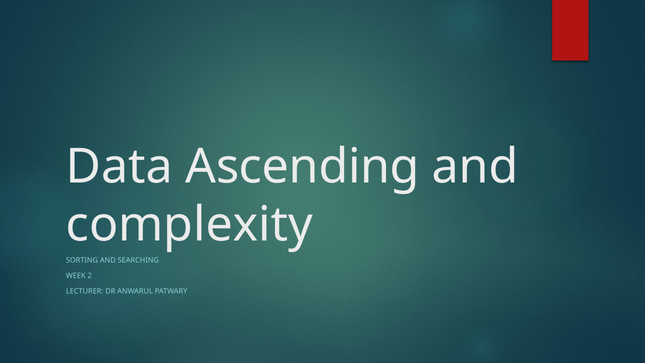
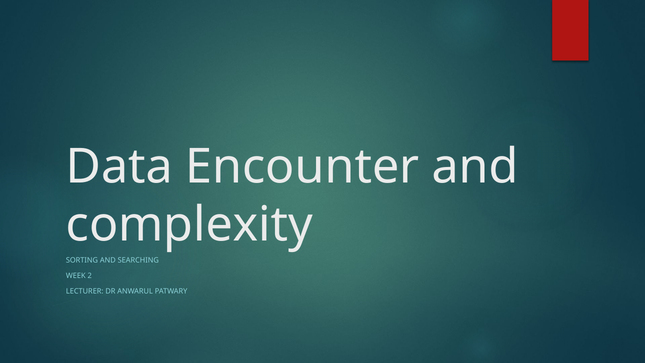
Ascending: Ascending -> Encounter
